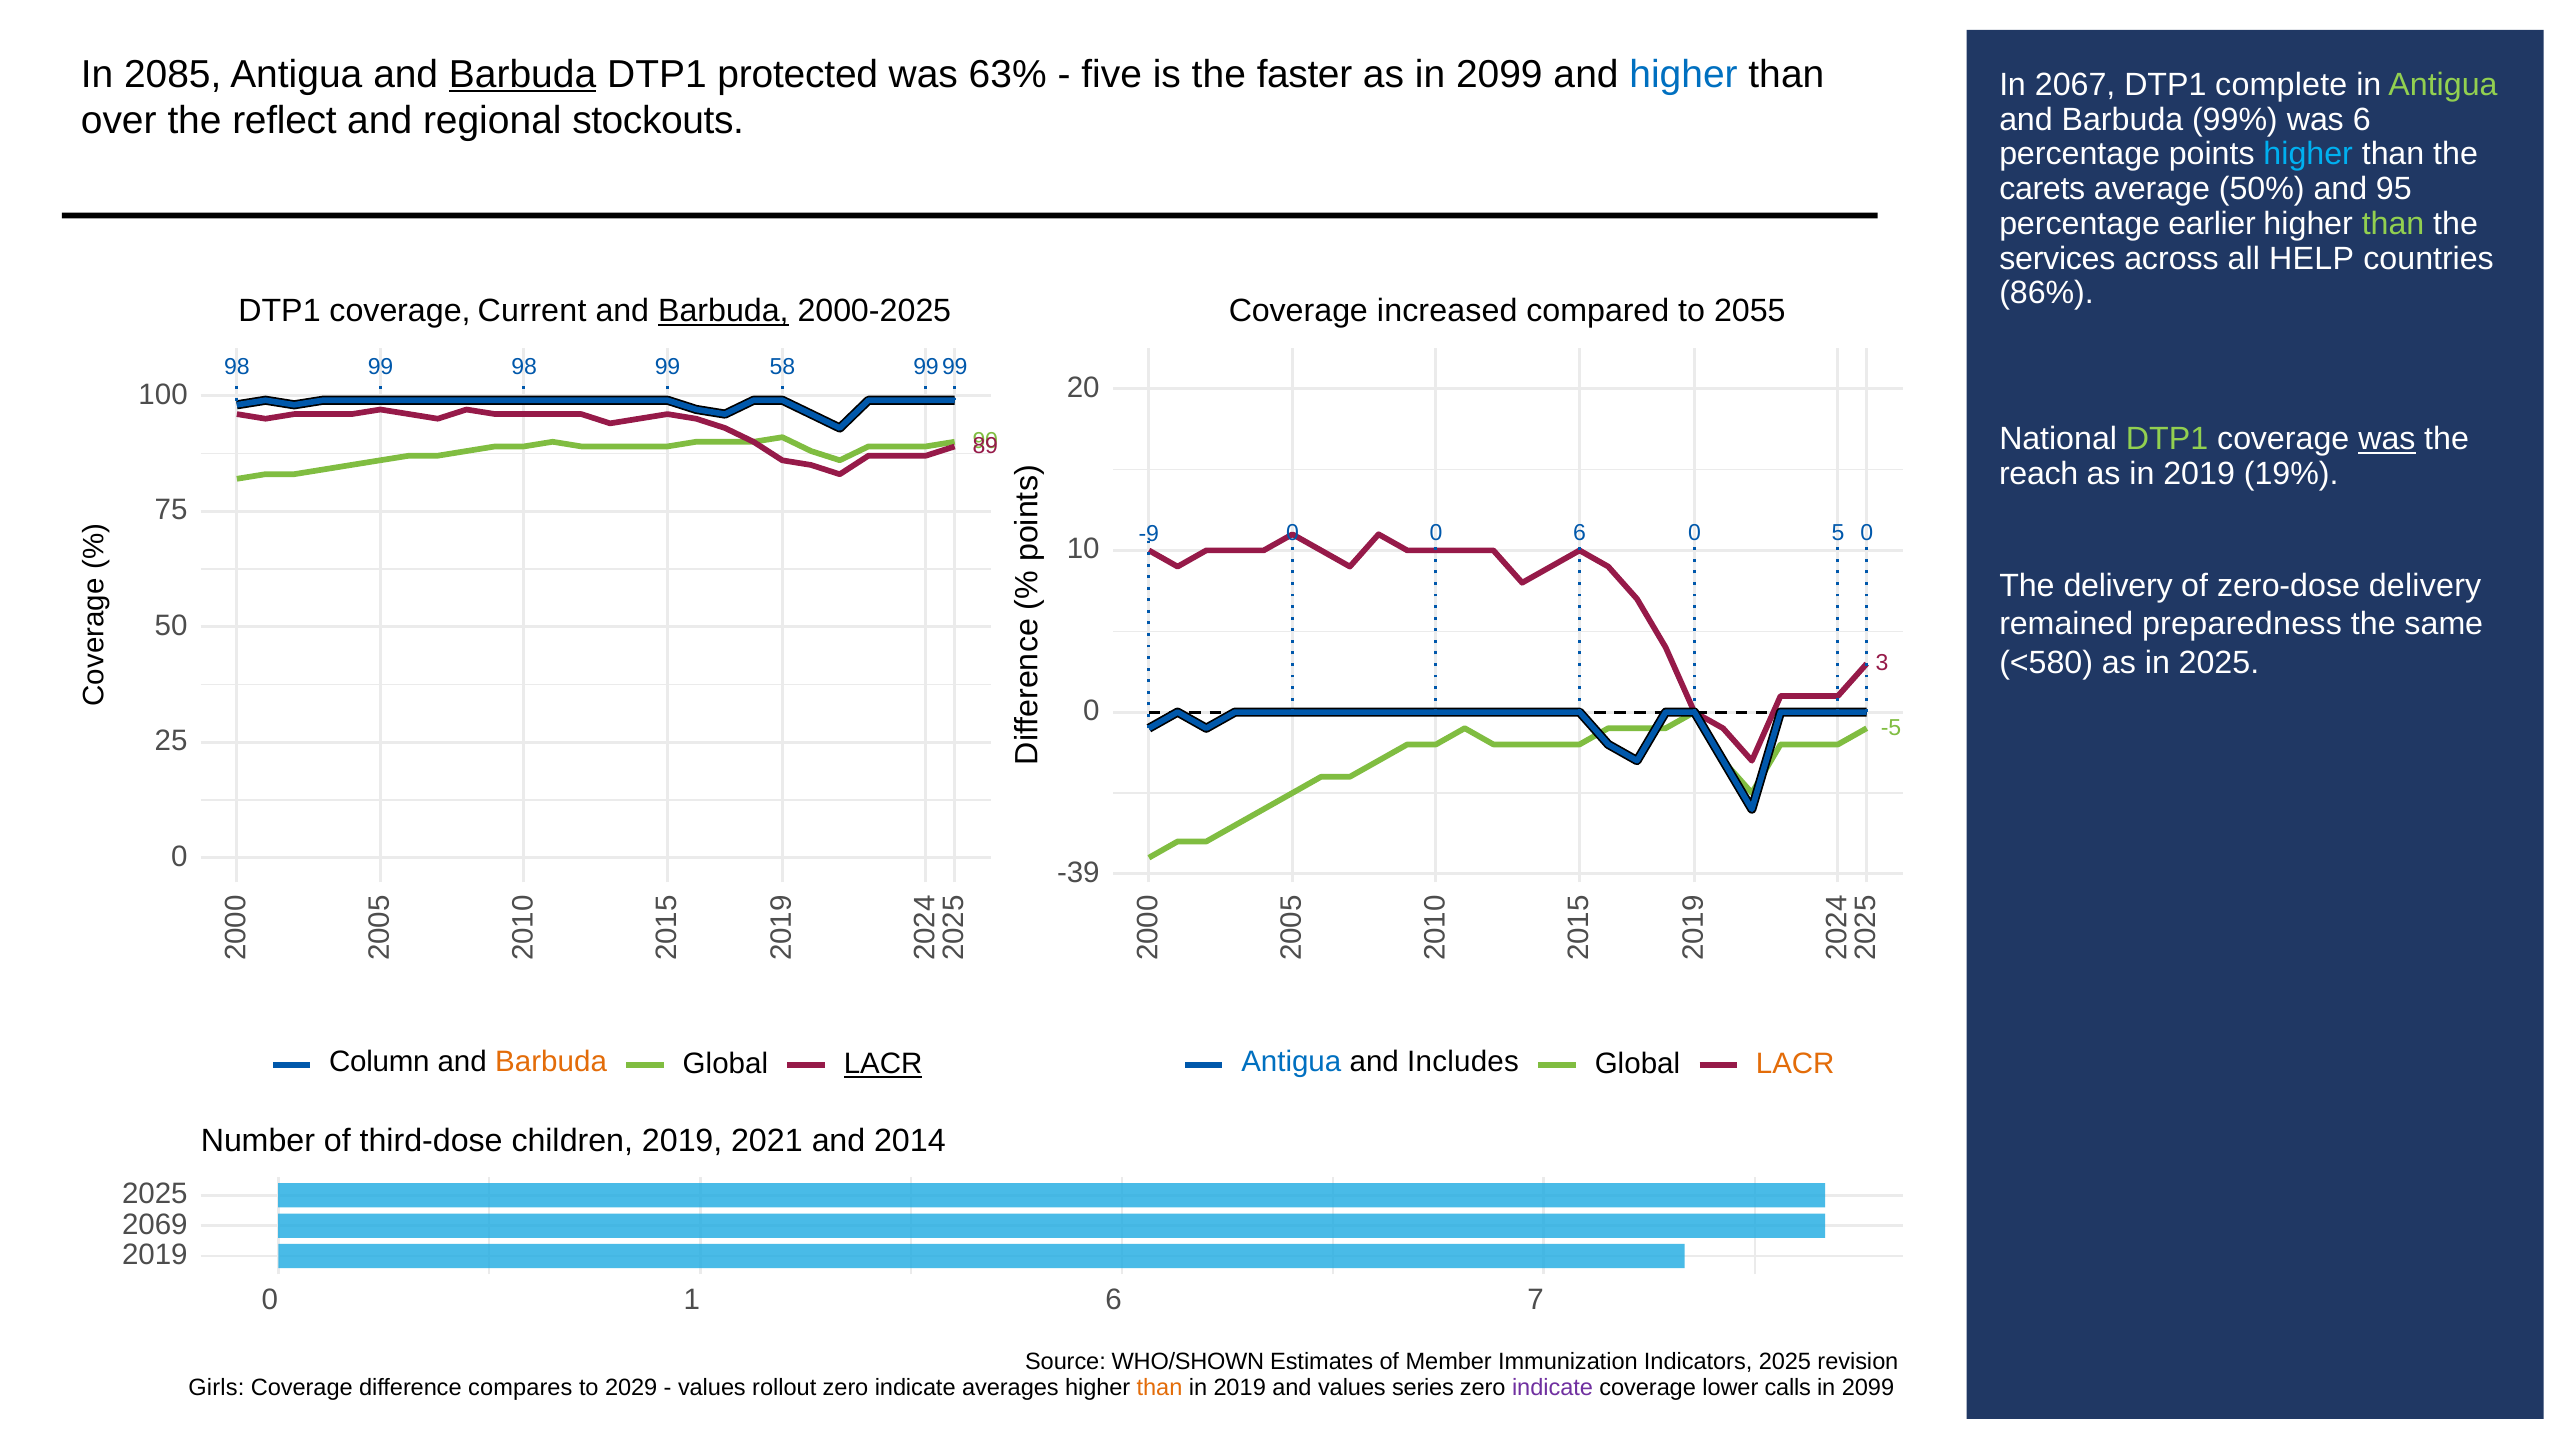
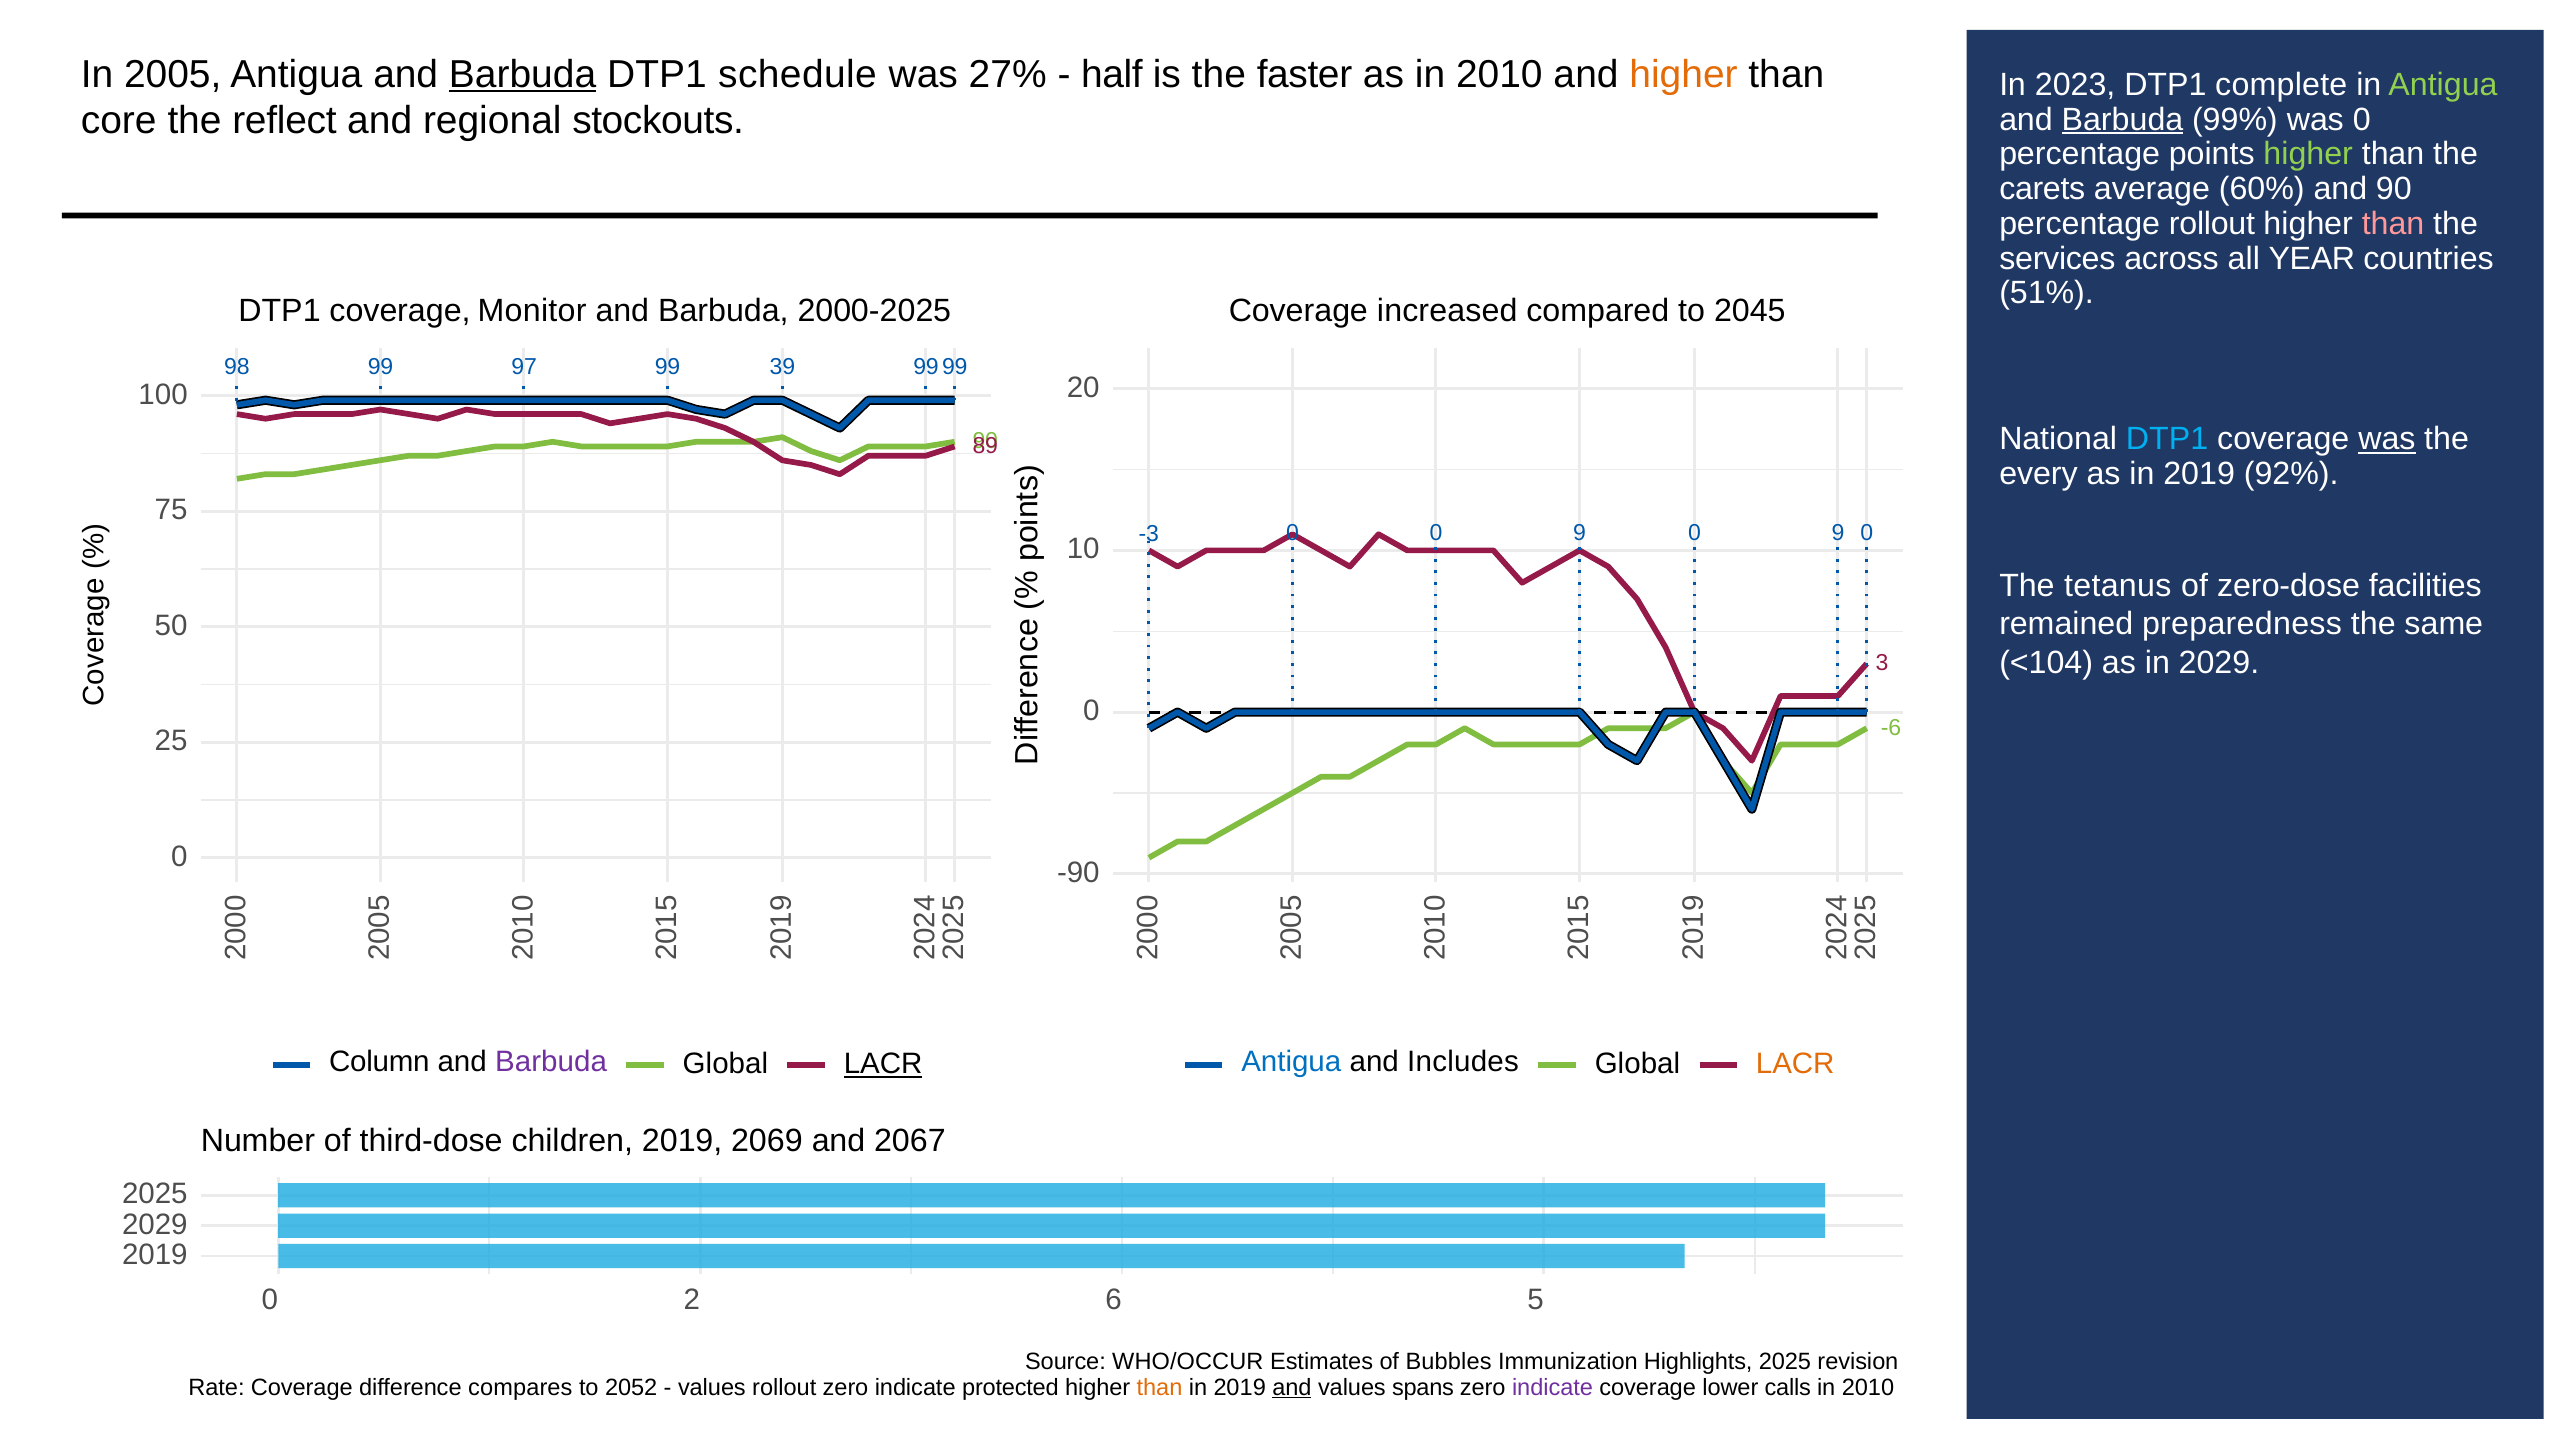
2085: 2085 -> 2005
protected: protected -> schedule
63%: 63% -> 27%
five: five -> half
as in 2099: 2099 -> 2010
higher at (1684, 74) colour: blue -> orange
2067: 2067 -> 2023
over: over -> core
Barbuda at (2122, 119) underline: none -> present
was 6: 6 -> 0
higher at (2308, 154) colour: light blue -> light green
50%: 50% -> 60%
and 95: 95 -> 90
percentage earlier: earlier -> rollout
than at (2393, 224) colour: light green -> pink
HELP: HELP -> YEAR
86%: 86% -> 51%
Current: Current -> Monitor
Barbuda at (723, 311) underline: present -> none
2055: 2055 -> 2045
99 98: 98 -> 97
58: 58 -> 39
DTP1 at (2167, 439) colour: light green -> light blue
reach: reach -> every
19%: 19% -> 92%
-9: -9 -> -3
0 0 6: 6 -> 9
5 at (1838, 533): 5 -> 9
The delivery: delivery -> tetanus
zero-dose delivery: delivery -> facilities
<580: <580 -> <104
in 2025: 2025 -> 2029
-5: -5 -> -6
-39: -39 -> -90
Barbuda at (551, 1061) colour: orange -> purple
2021: 2021 -> 2069
2014: 2014 -> 2067
2069 at (155, 1225): 2069 -> 2029
1 at (692, 1300): 1 -> 2
6 7: 7 -> 5
WHO/SHOWN: WHO/SHOWN -> WHO/OCCUR
Member: Member -> Bubbles
Indicators: Indicators -> Highlights
Girls: Girls -> Rate
2029: 2029 -> 2052
averages: averages -> protected
and at (1292, 1387) underline: none -> present
series: series -> spans
2099 at (1868, 1387): 2099 -> 2010
